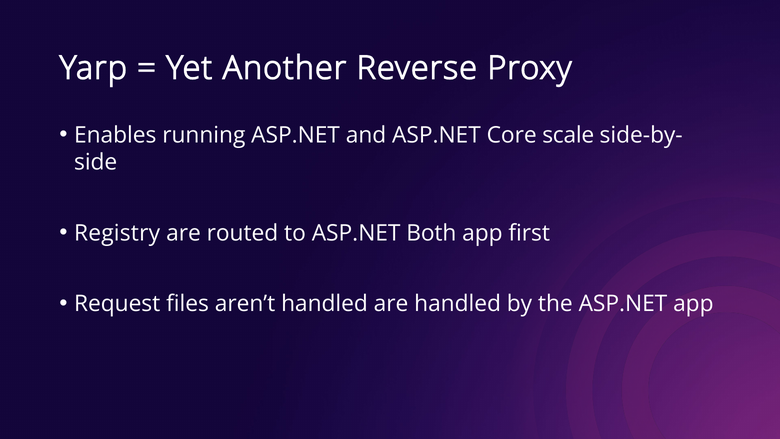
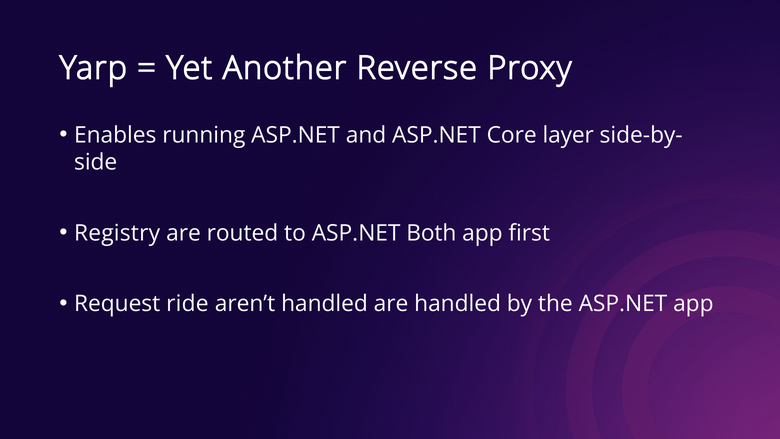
scale: scale -> layer
files: files -> ride
